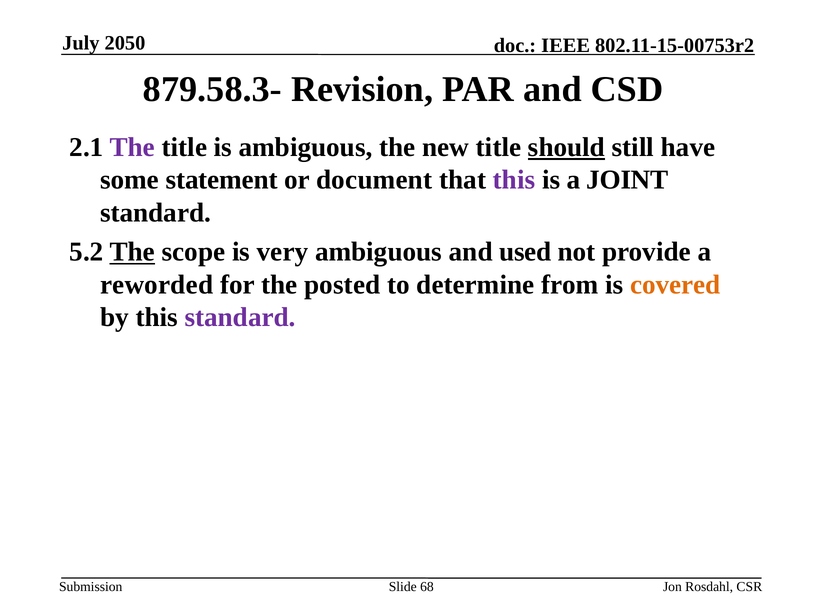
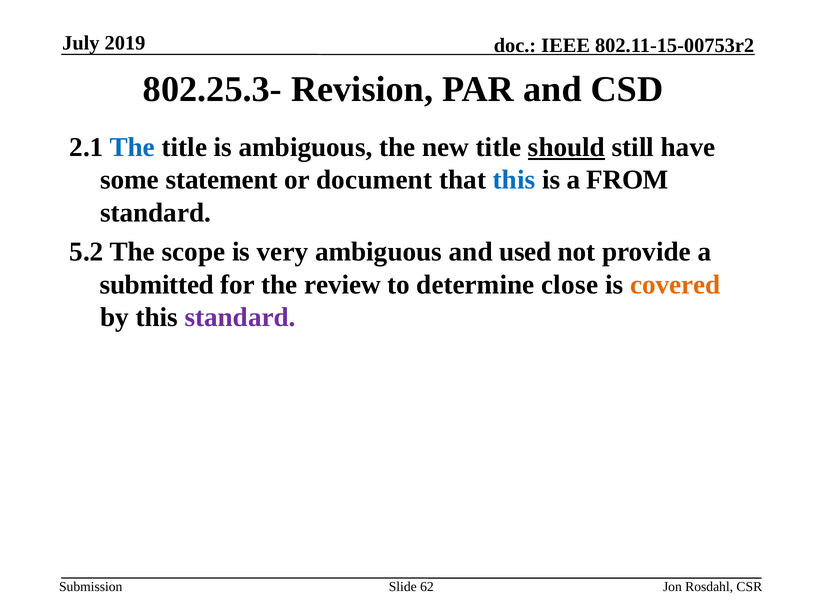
2050: 2050 -> 2019
879.58.3-: 879.58.3- -> 802.25.3-
The at (132, 147) colour: purple -> blue
this at (514, 180) colour: purple -> blue
JOINT: JOINT -> FROM
The at (132, 252) underline: present -> none
reworded: reworded -> submitted
posted: posted -> review
from: from -> close
68: 68 -> 62
